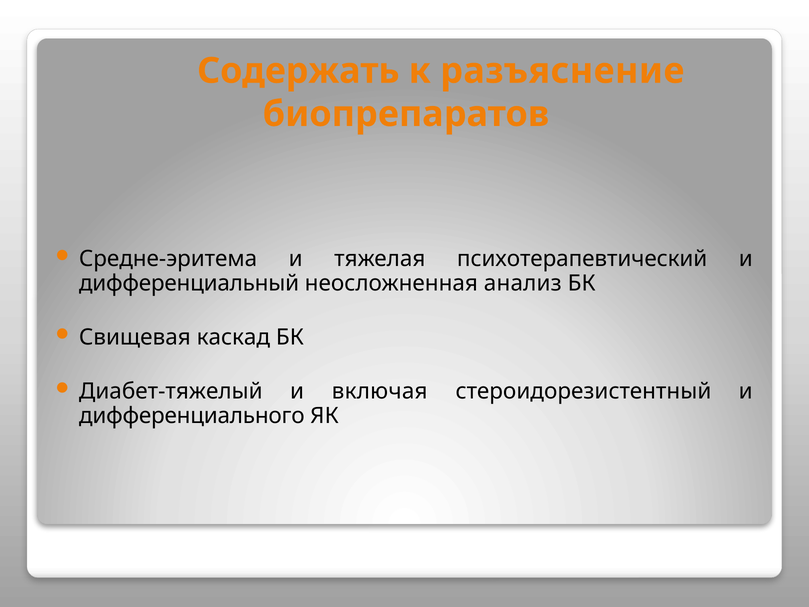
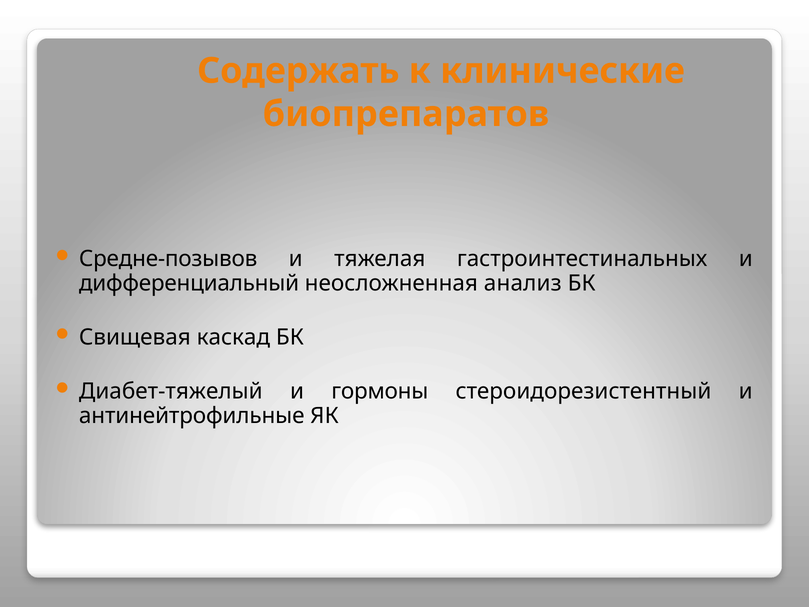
разъяснение: разъяснение -> клинические
Средне-эритема: Средне-эритема -> Средне-позывов
психотерапевтический: психотерапевтический -> гастроинтестинальных
включая: включая -> гормоны
дифференциального: дифференциального -> антинейтрофильные
